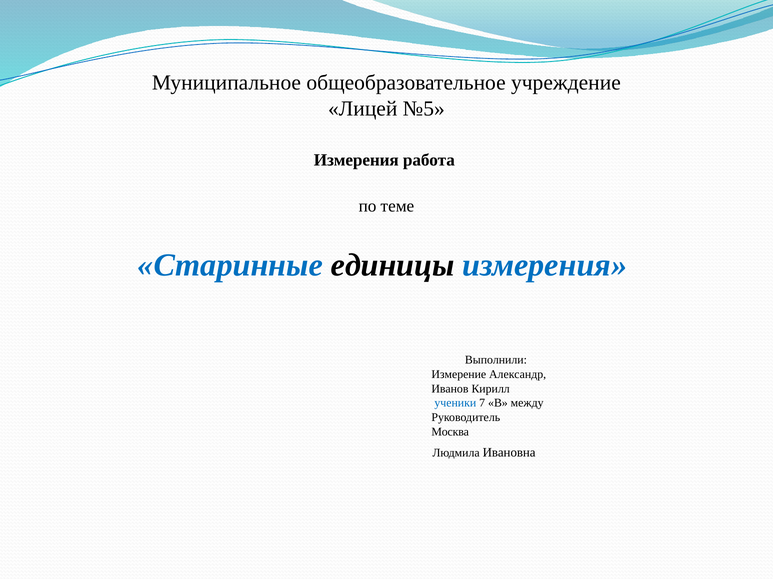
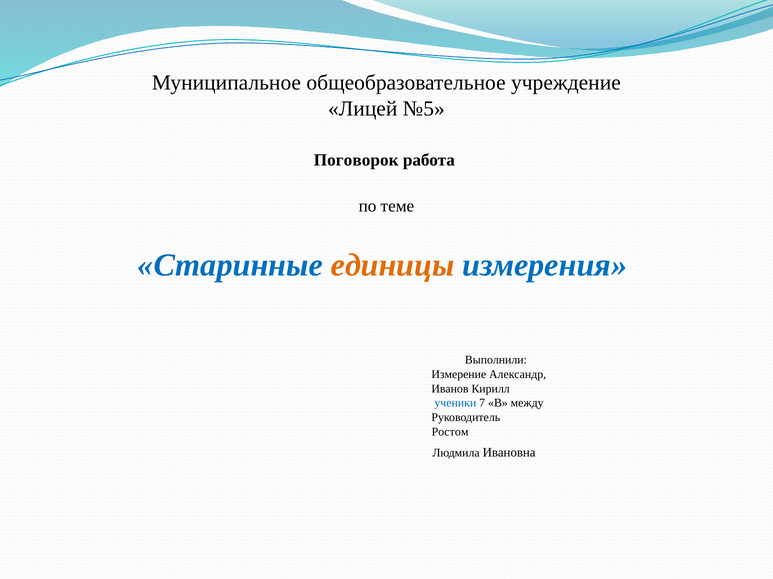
Измерения at (356, 160): Измерения -> Поговорок
единицы colour: black -> orange
Москва: Москва -> Ростом
